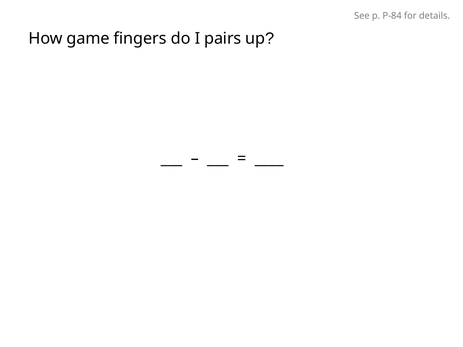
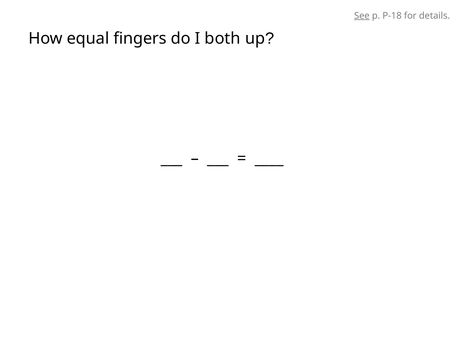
See underline: none -> present
P-84: P-84 -> P-18
game: game -> equal
pairs: pairs -> both
